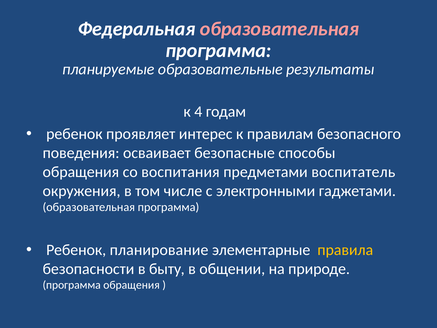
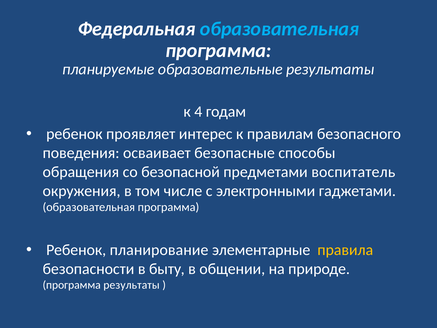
образовательная at (279, 29) colour: pink -> light blue
воспитания: воспитания -> безопасной
программа обращения: обращения -> результаты
